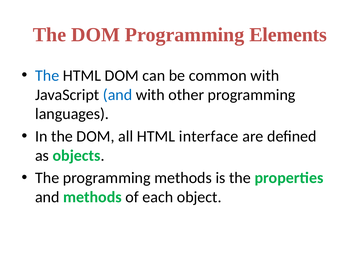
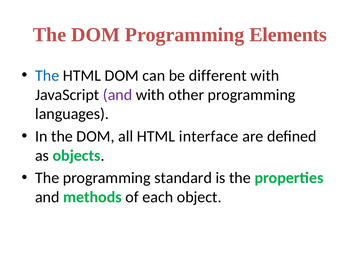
common: common -> different
and at (118, 95) colour: blue -> purple
programming methods: methods -> standard
